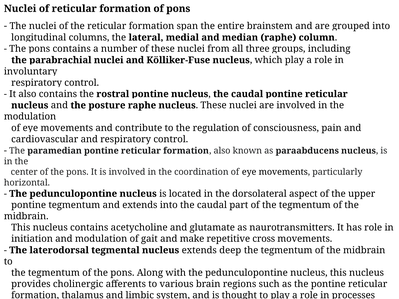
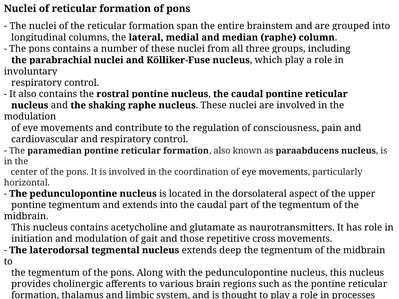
posture: posture -> shaking
make: make -> those
